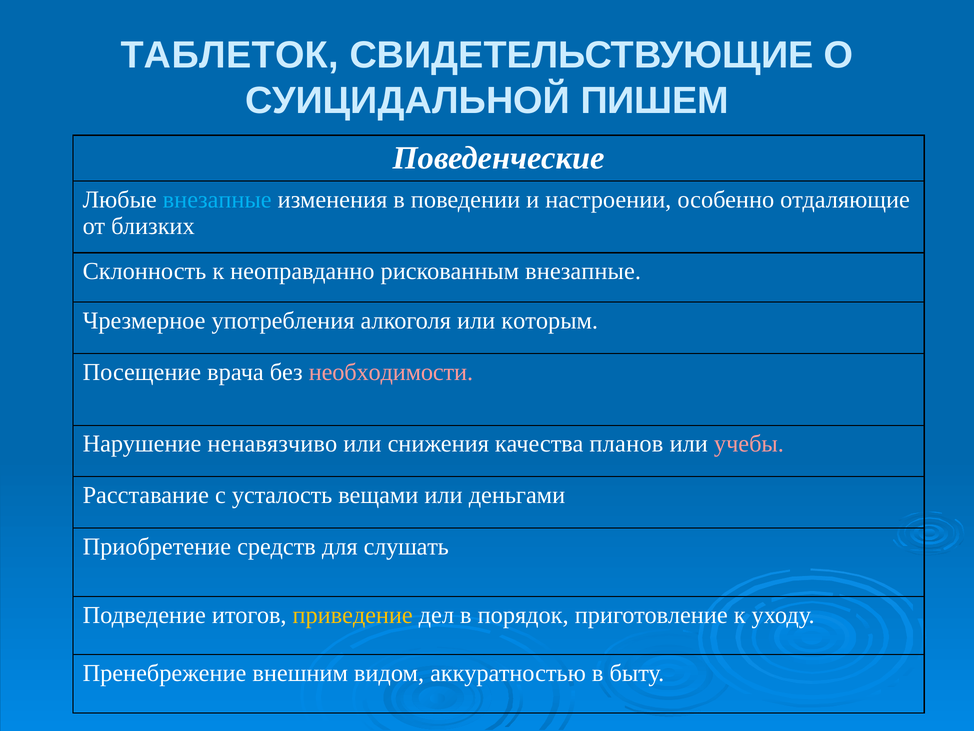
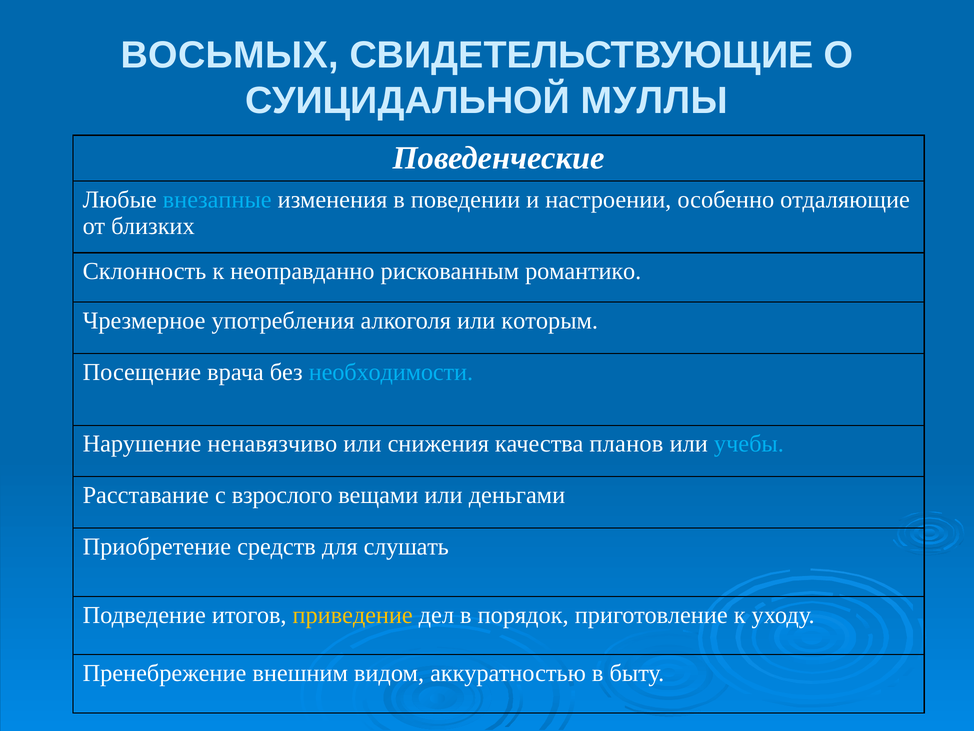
ТАБЛЕТОК: ТАБЛЕТОК -> ВОСЬМЫХ
ПИШЕМ: ПИШЕМ -> МУЛЛЫ
рискованным внезапные: внезапные -> романтико
необходимости colour: pink -> light blue
учебы colour: pink -> light blue
усталость: усталость -> взрослого
